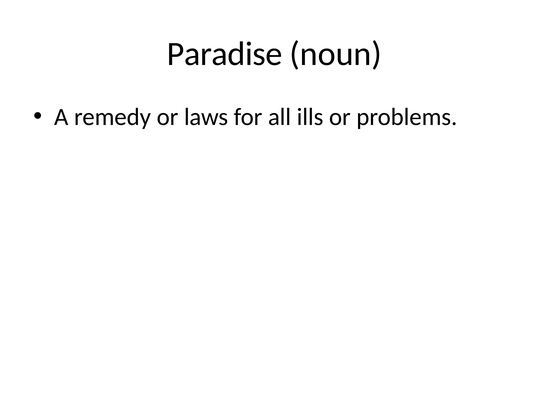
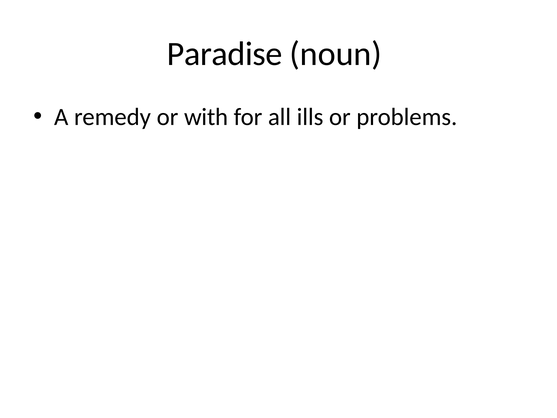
laws: laws -> with
